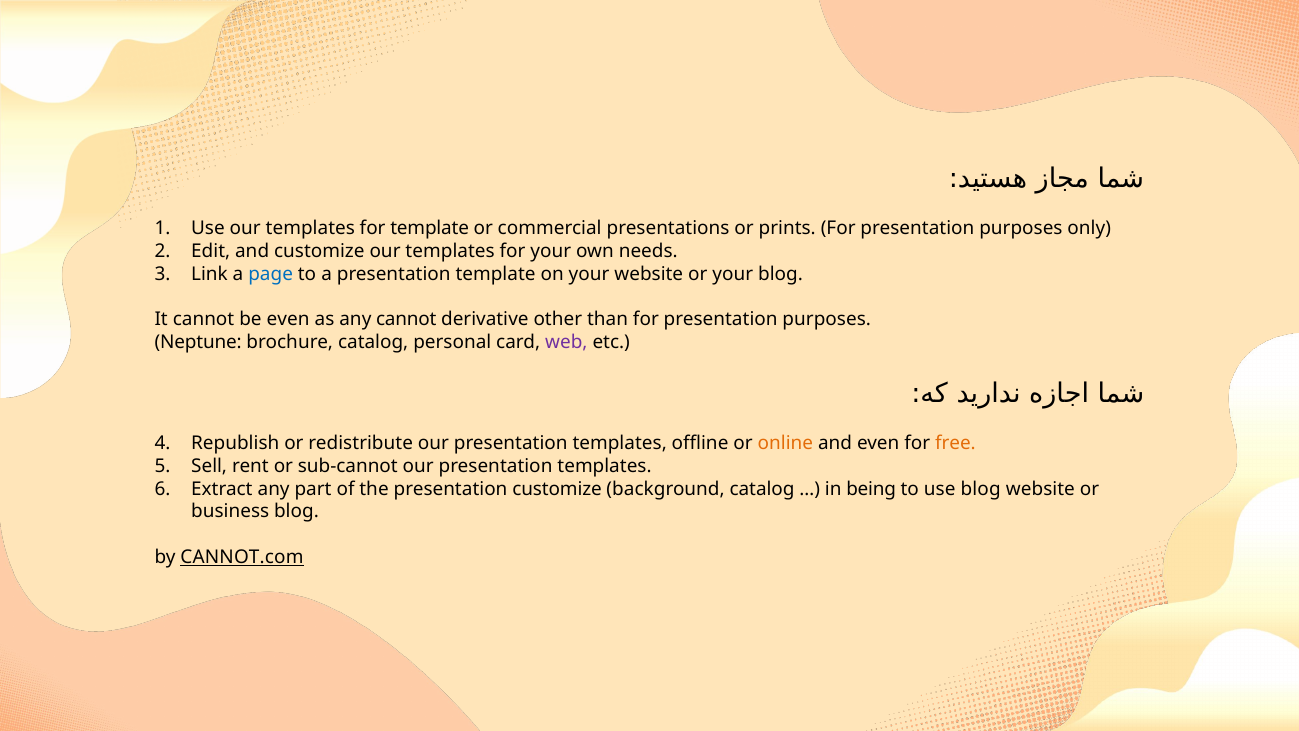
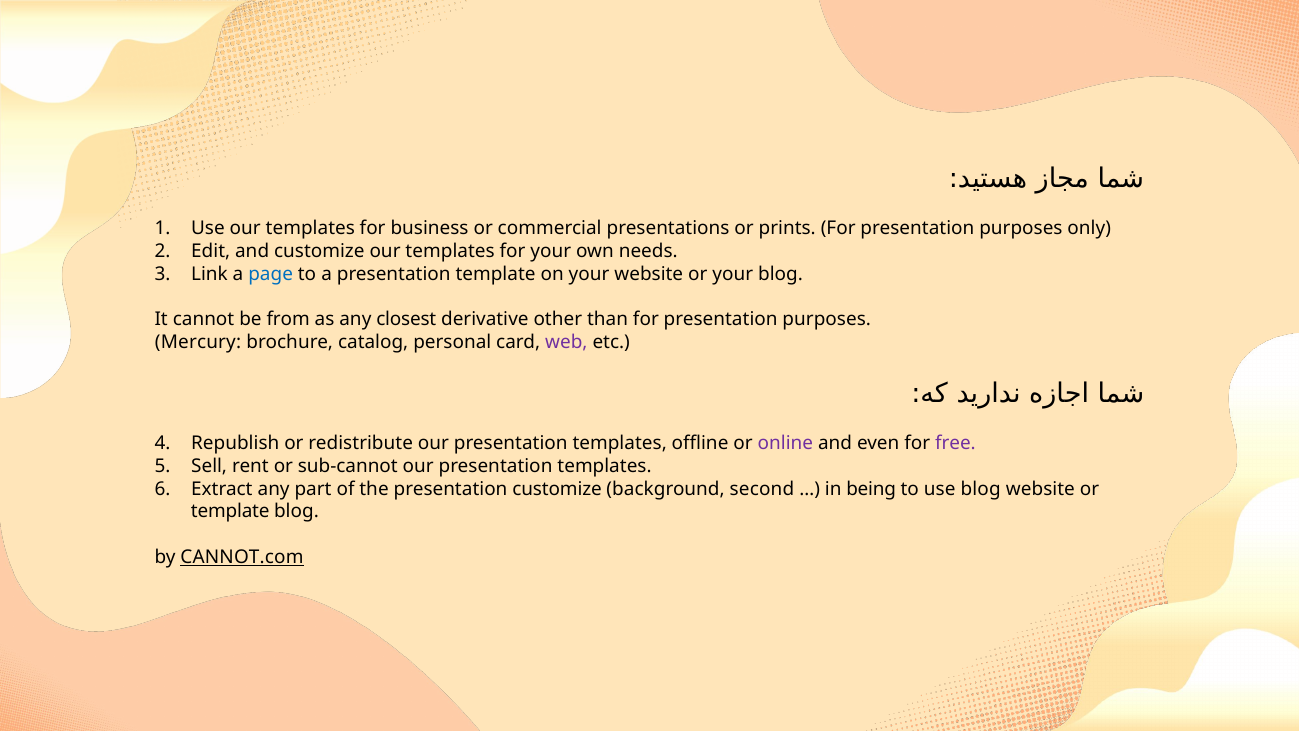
for template: template -> business
be even: even -> from
any cannot: cannot -> closest
Neptune: Neptune -> Mercury
online colour: orange -> purple
free colour: orange -> purple
background catalog: catalog -> second
business at (230, 511): business -> template
